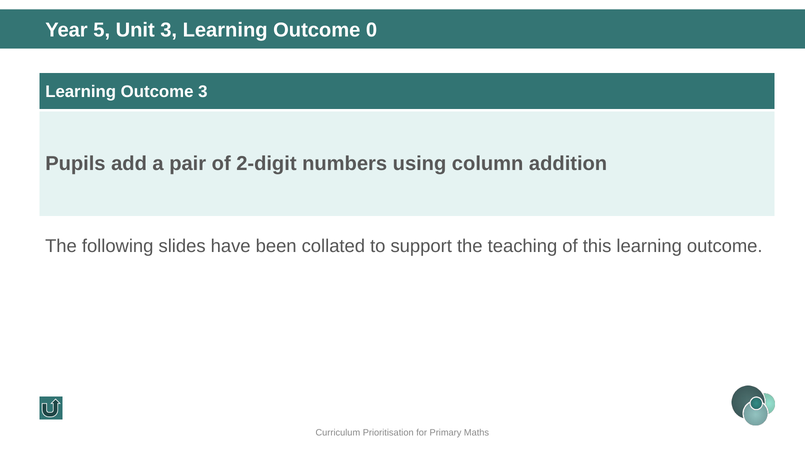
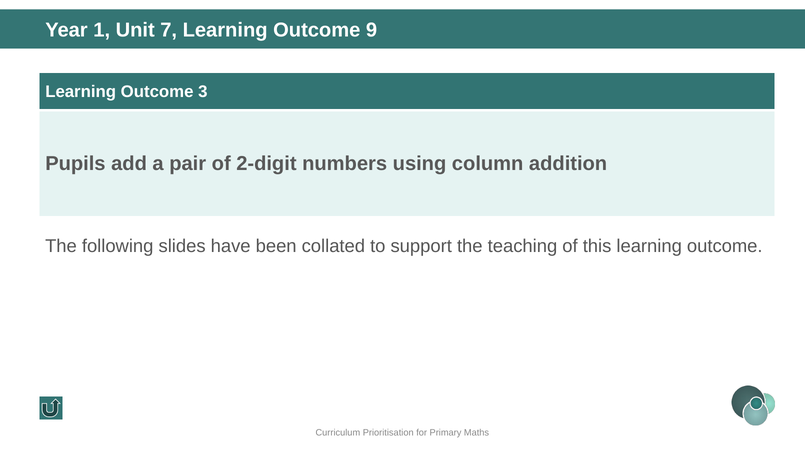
5: 5 -> 1
Unit 3: 3 -> 7
0: 0 -> 9
